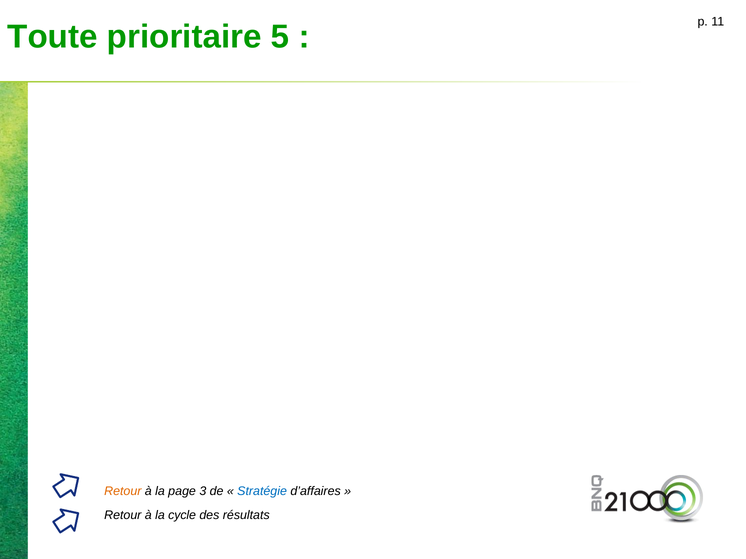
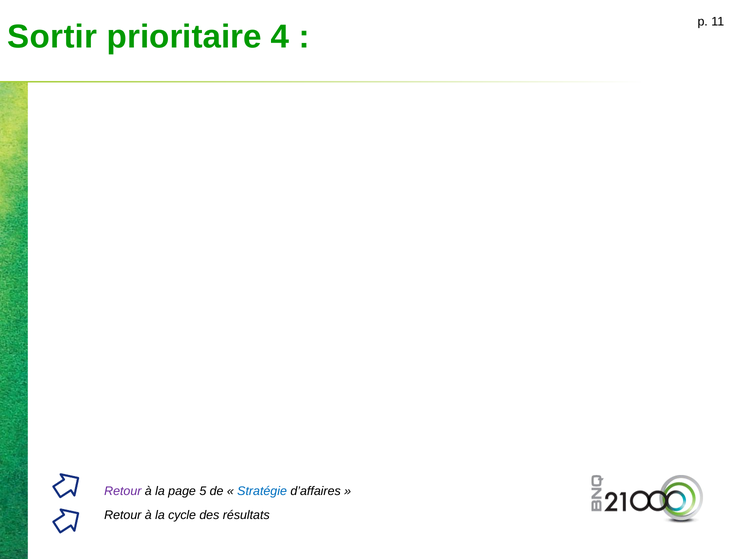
Toute: Toute -> Sortir
5: 5 -> 4
Retour at (123, 491) colour: orange -> purple
3: 3 -> 5
